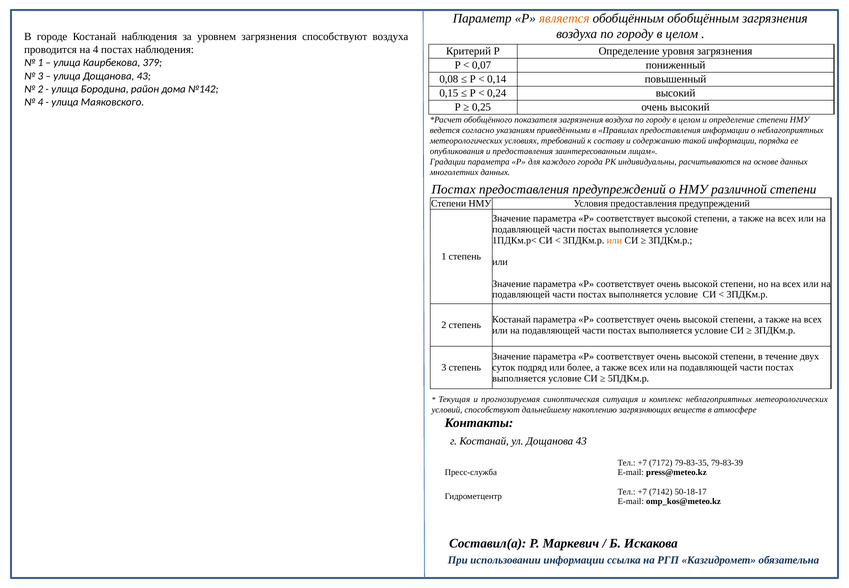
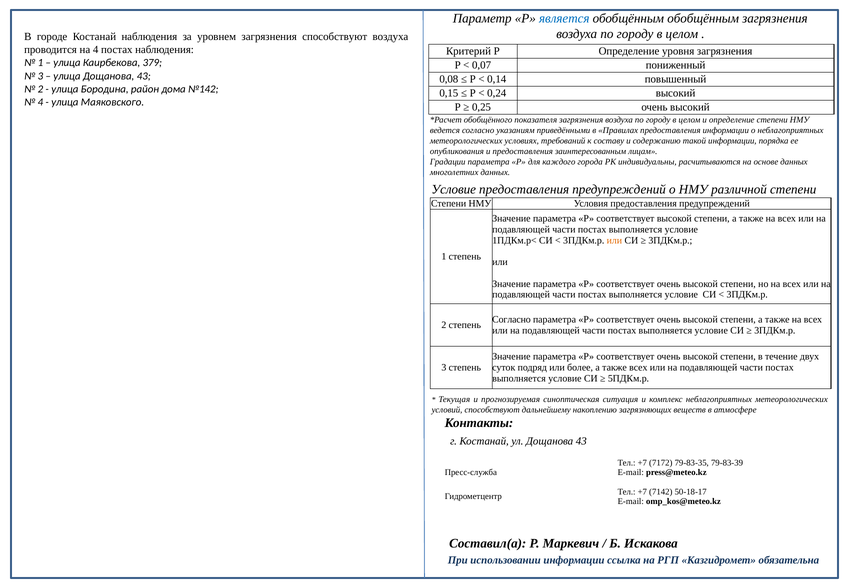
является colour: orange -> blue
Постах at (454, 190): Постах -> Условие
Костанай at (512, 319): Костанай -> Согласно
